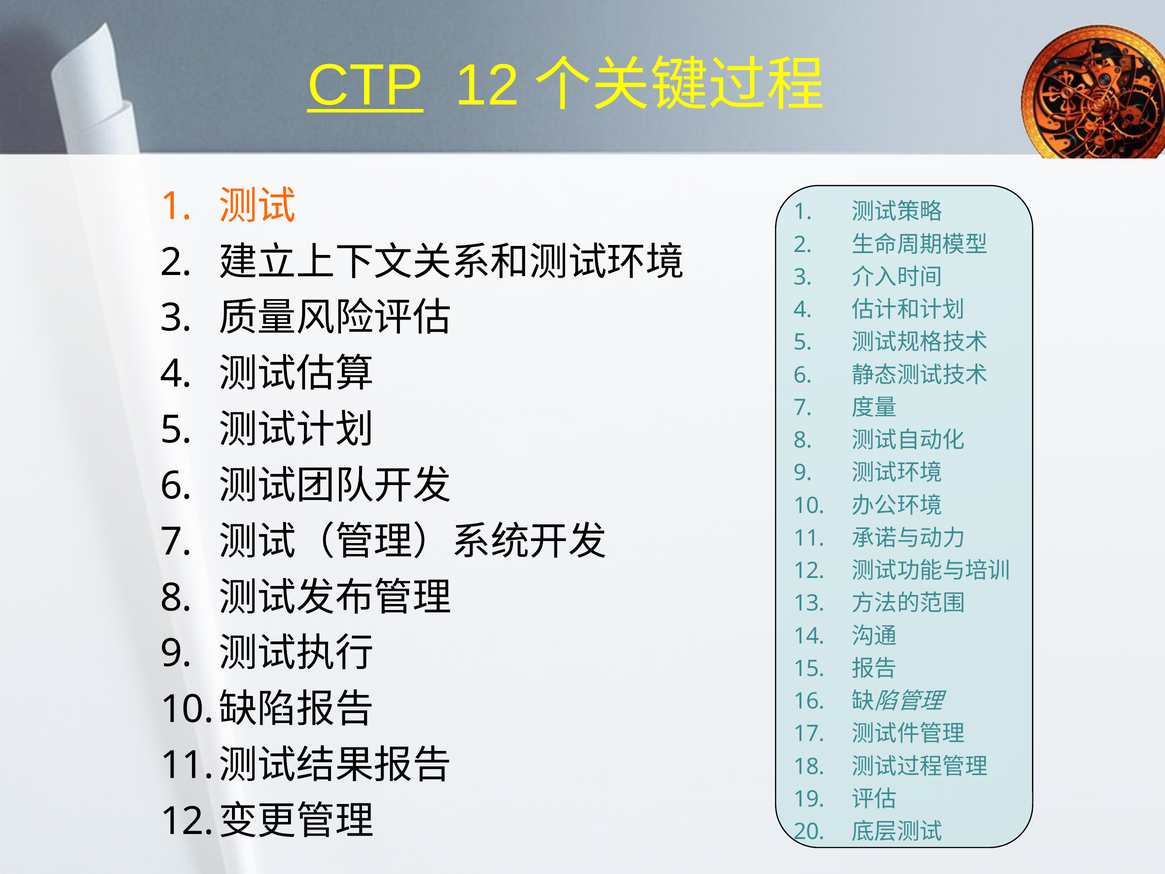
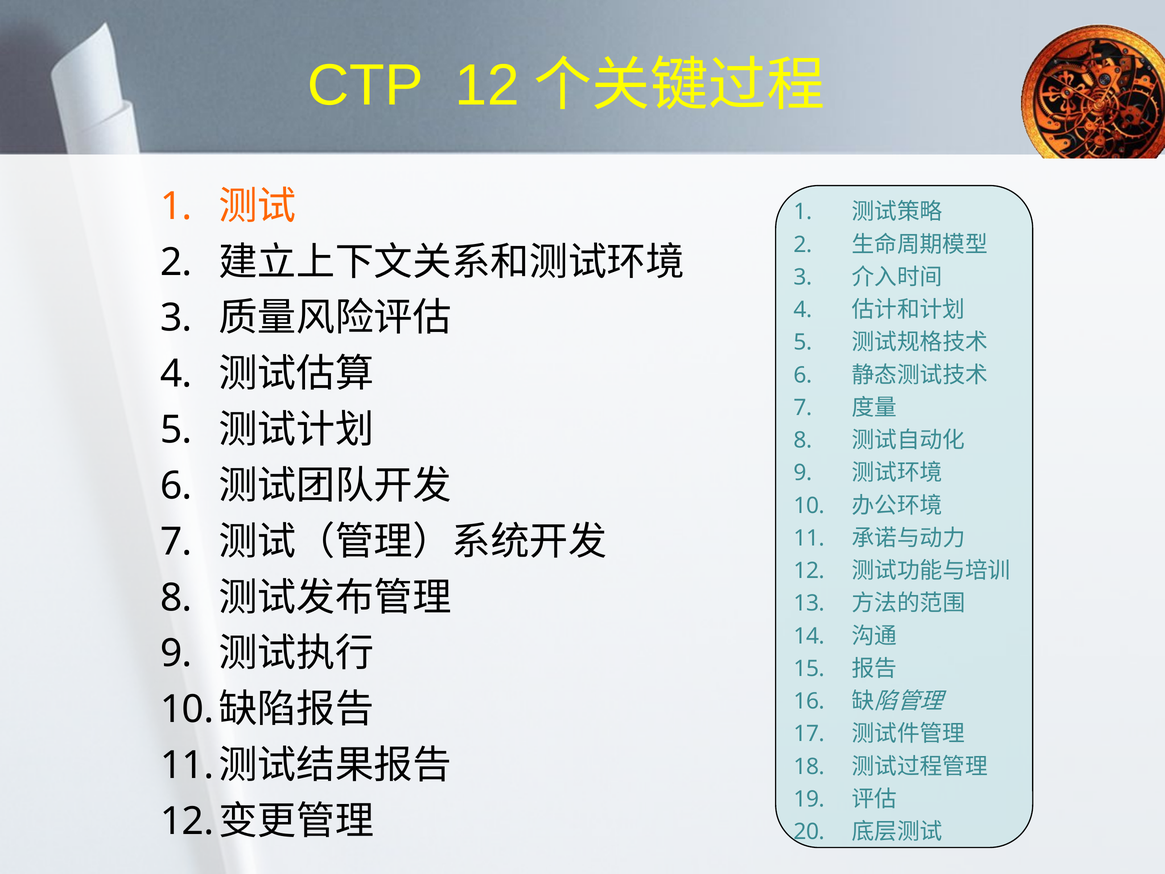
CTP underline: present -> none
